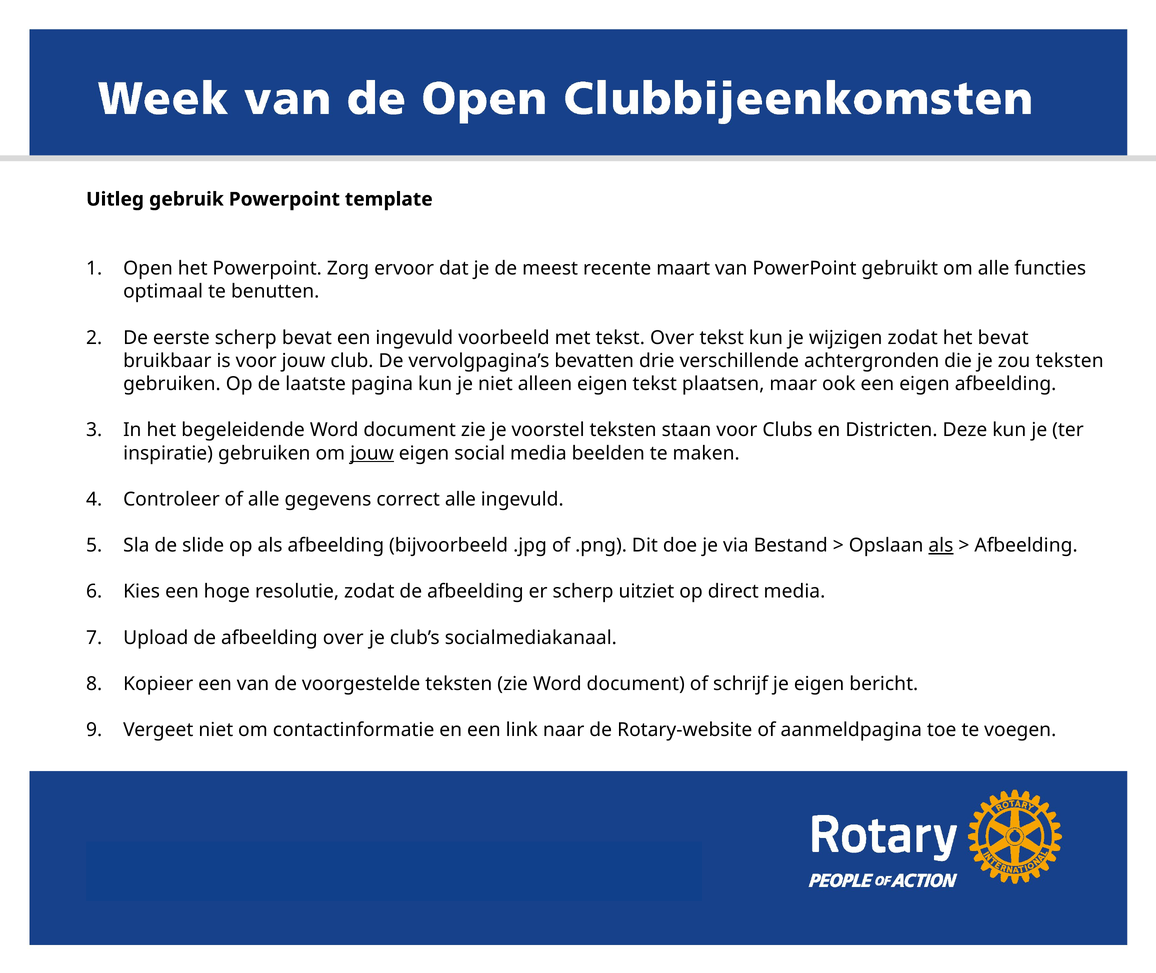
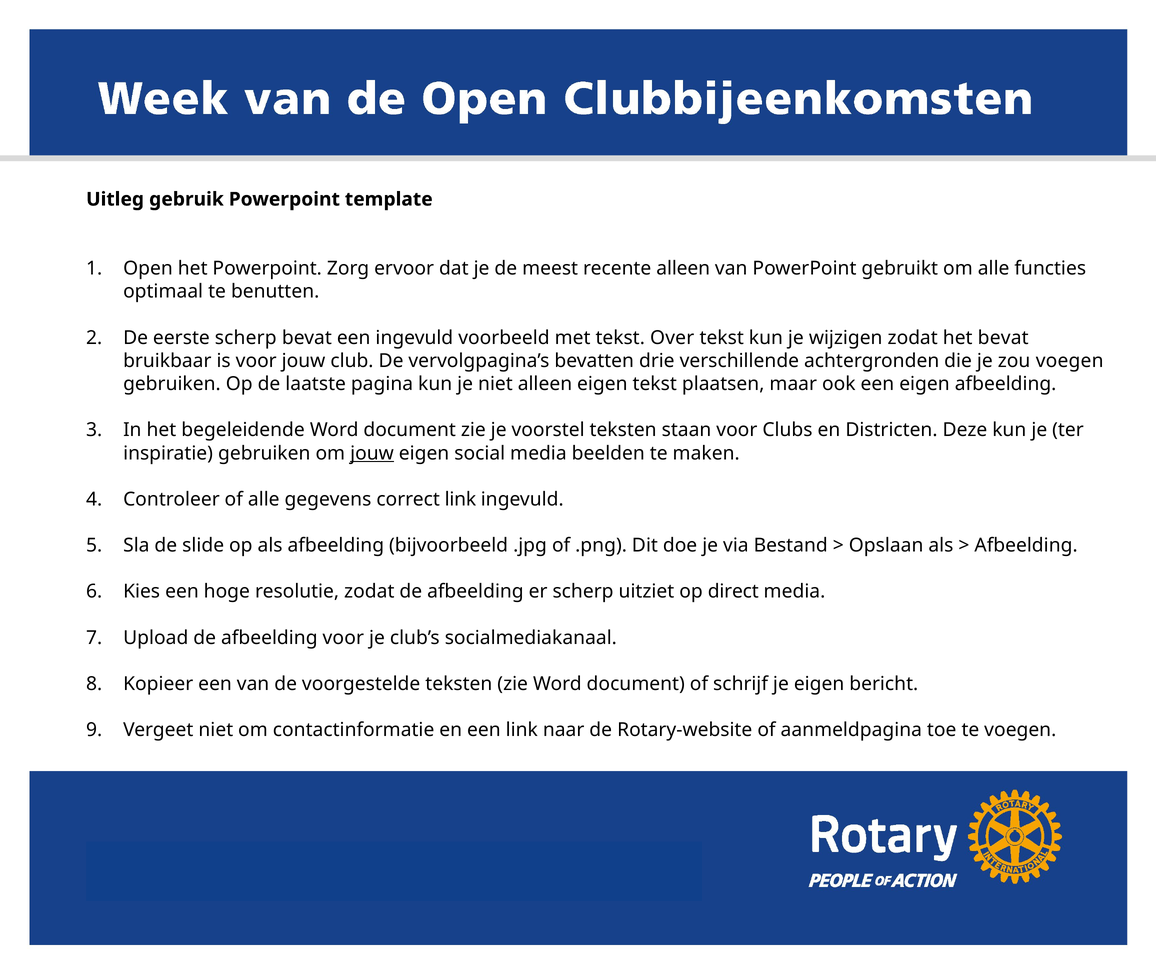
recente maart: maart -> alleen
zou teksten: teksten -> voegen
correct alle: alle -> link
als at (941, 546) underline: present -> none
afbeelding over: over -> voor
